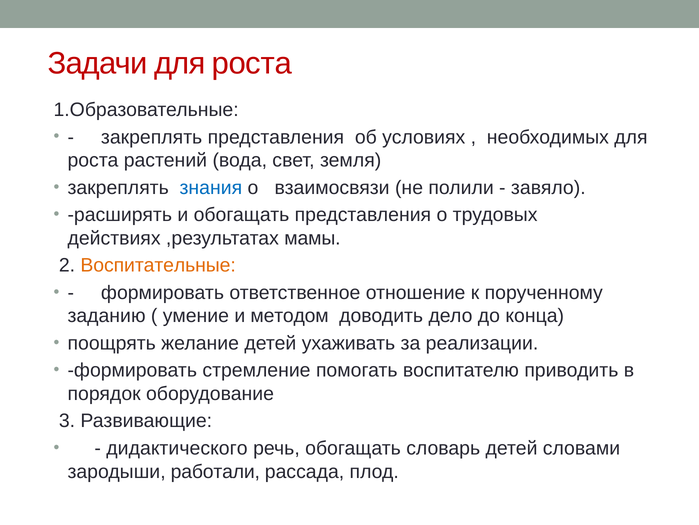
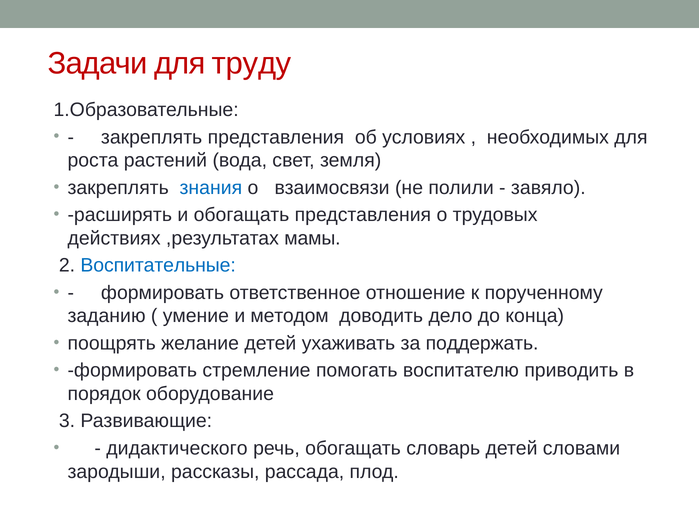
Задачи для роста: роста -> труду
Воспитательные colour: orange -> blue
реализации: реализации -> поддержать
работали: работали -> рассказы
